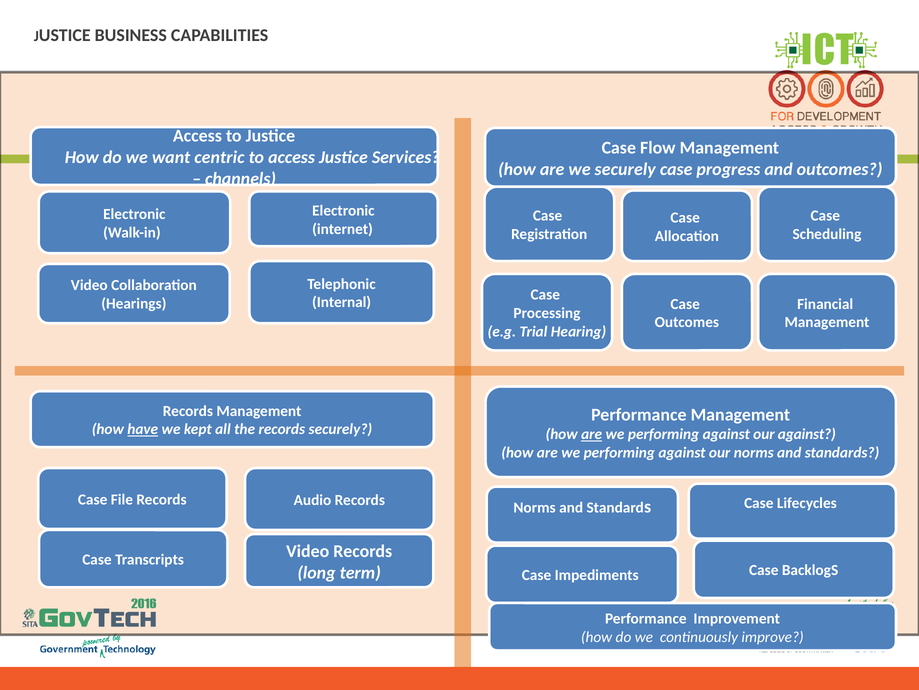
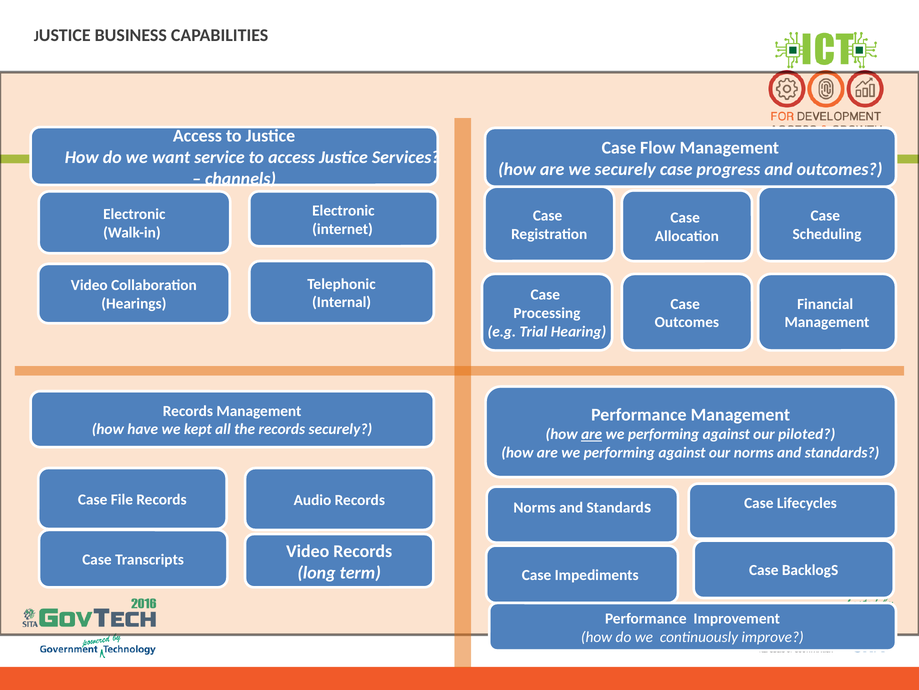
centric: centric -> service
have underline: present -> none
our against: against -> piloted
